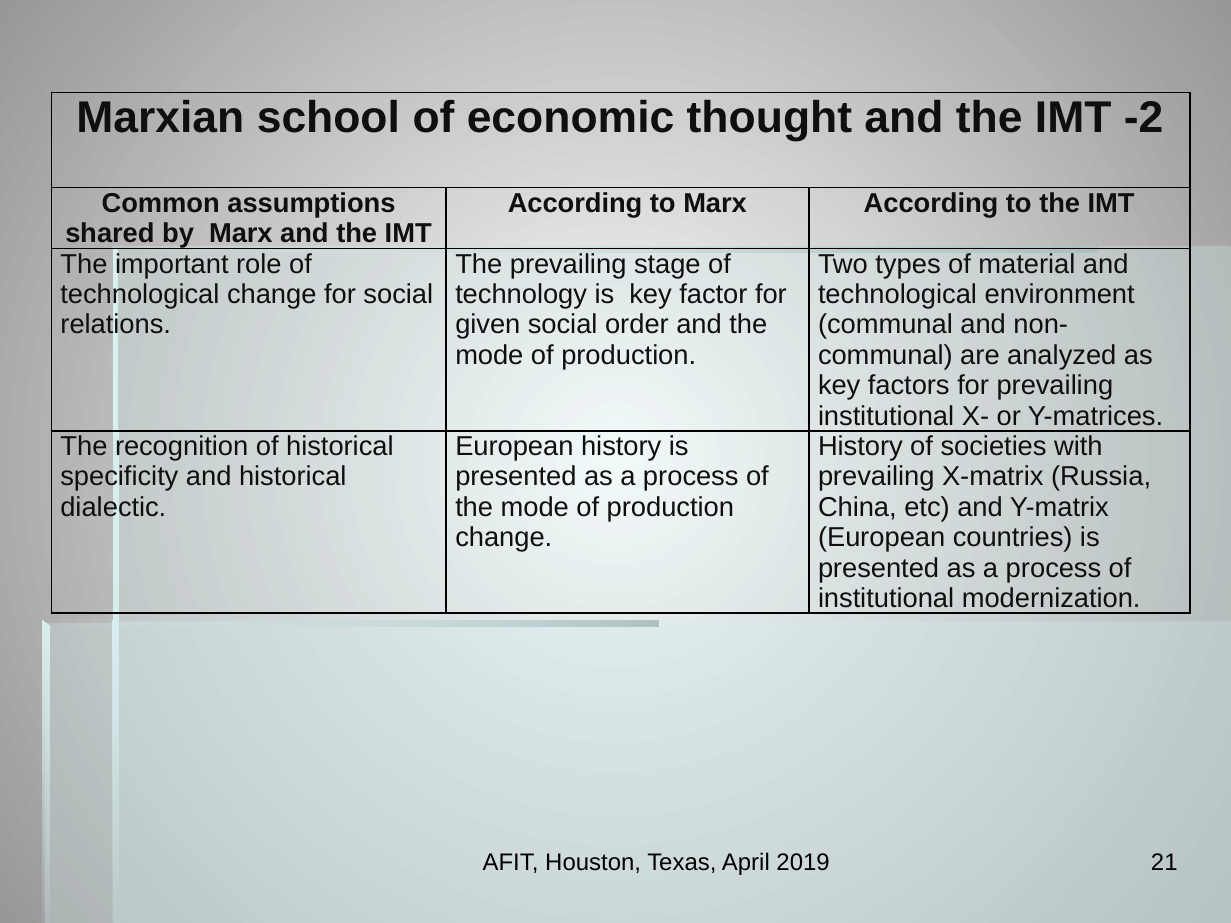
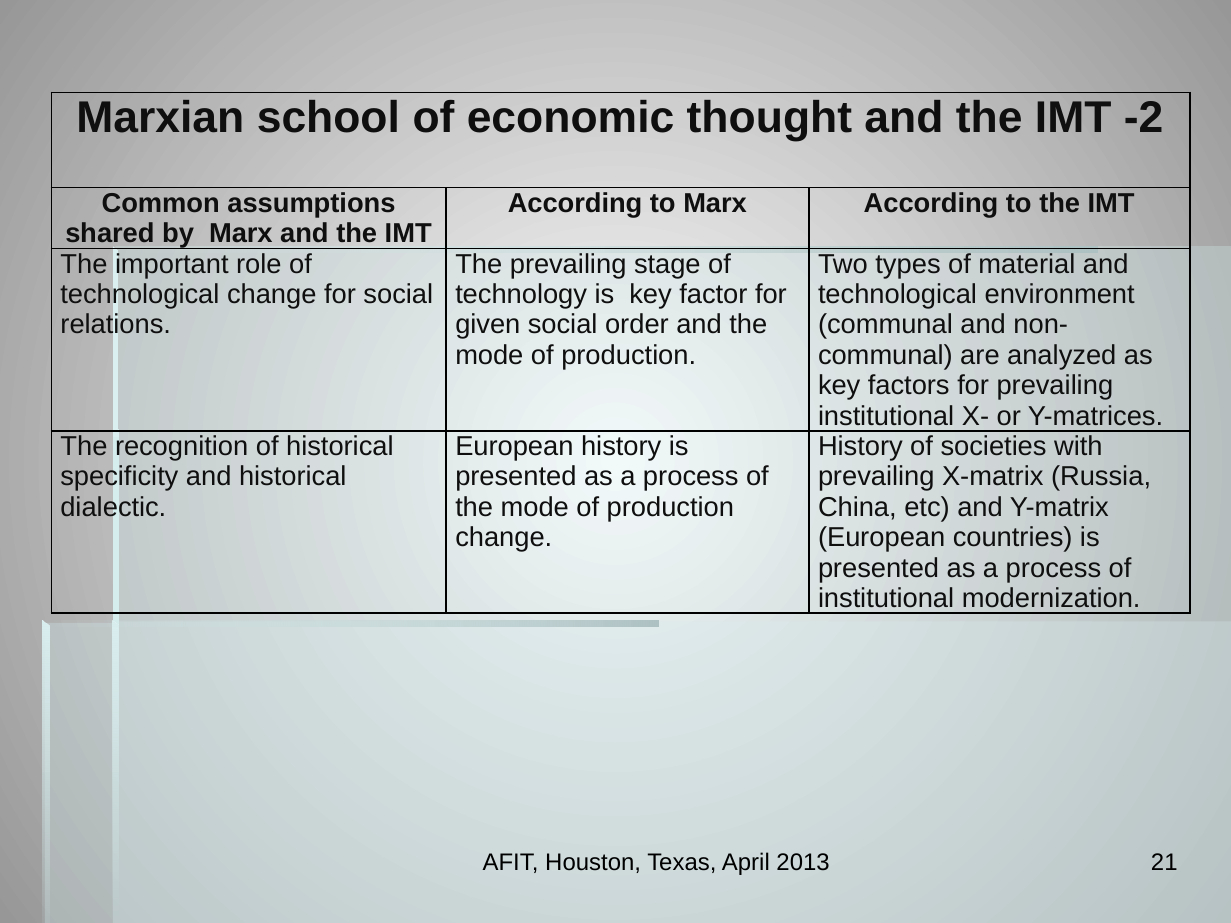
2019: 2019 -> 2013
